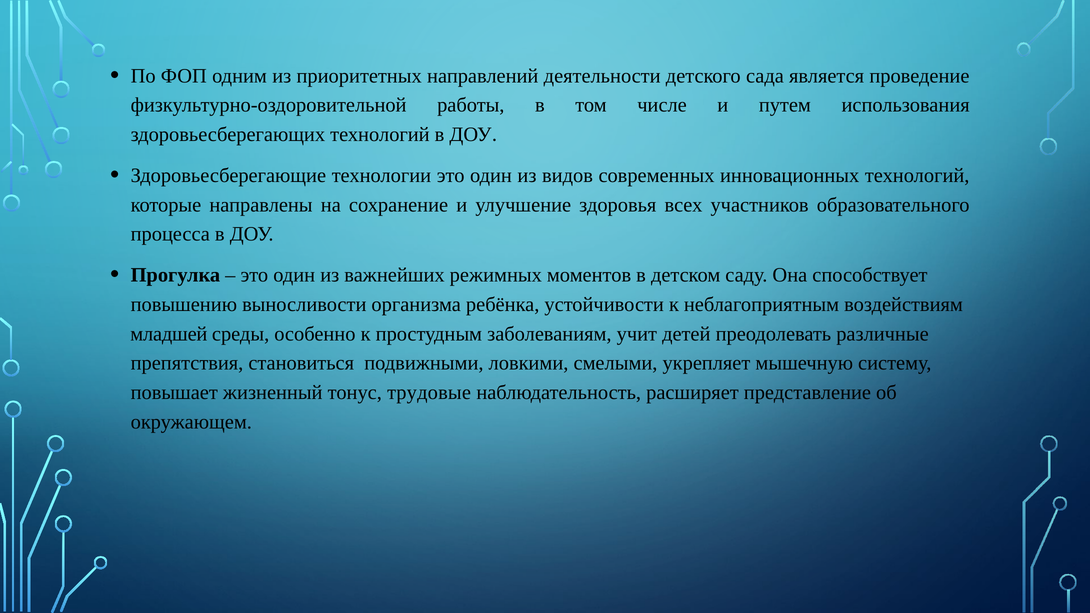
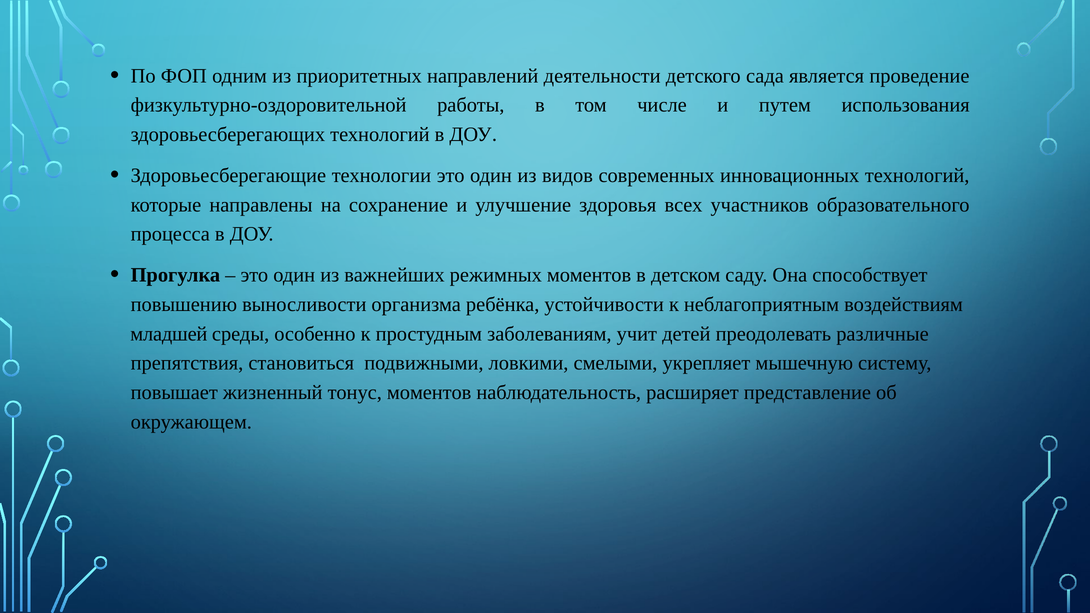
тонус трудовые: трудовые -> моментов
